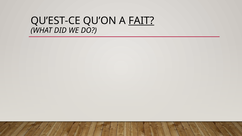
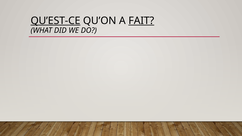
QU’EST-CE underline: none -> present
